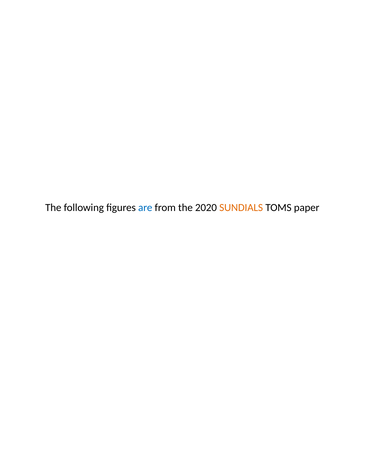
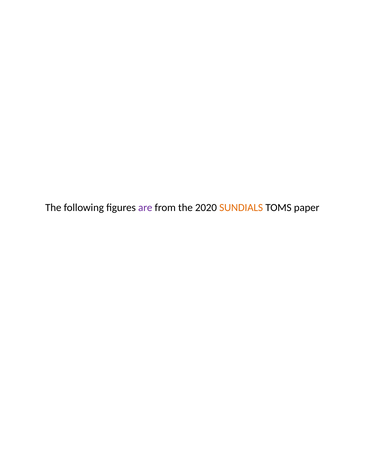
are colour: blue -> purple
